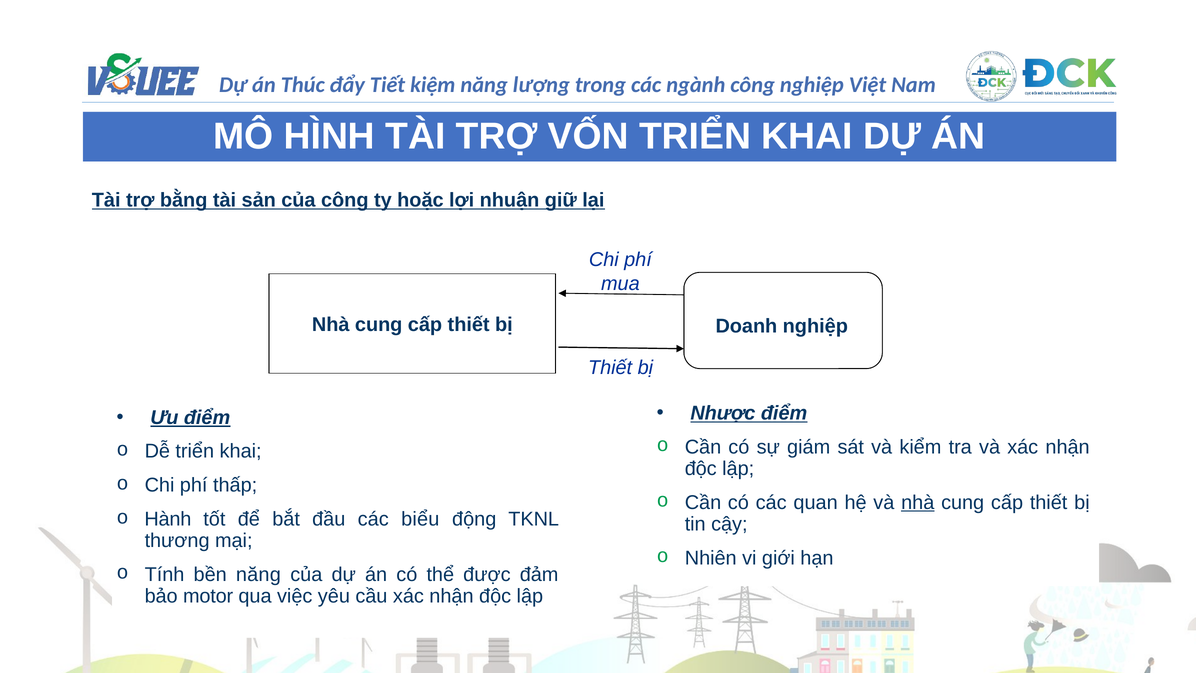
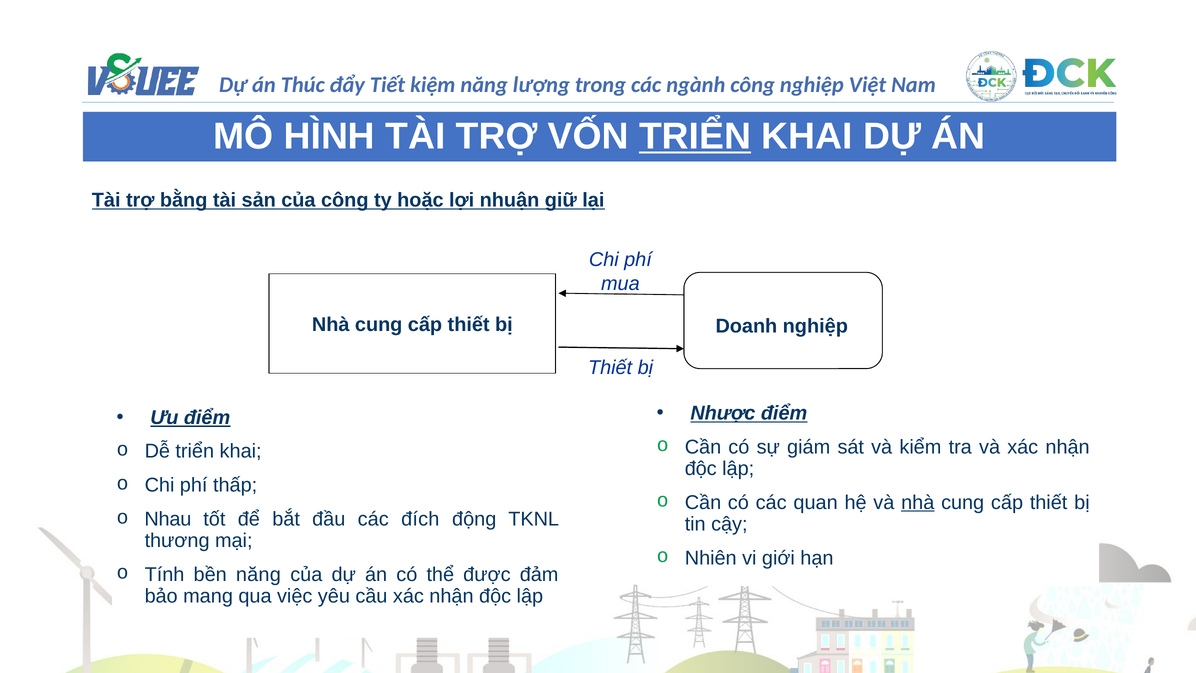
TRIỂN at (695, 136) underline: none -> present
Hành: Hành -> Nhau
biểu: biểu -> đích
motor: motor -> mang
